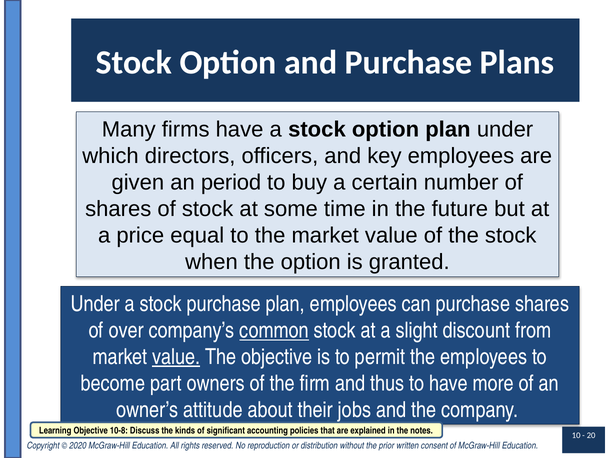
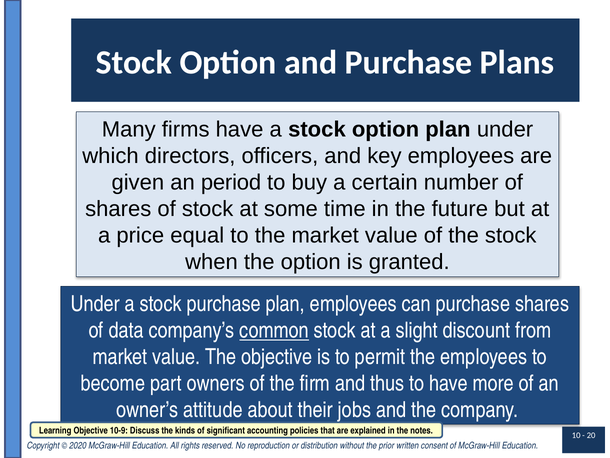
over: over -> data
value at (176, 357) underline: present -> none
10-8: 10-8 -> 10-9
